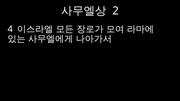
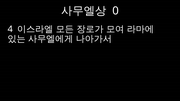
2: 2 -> 0
